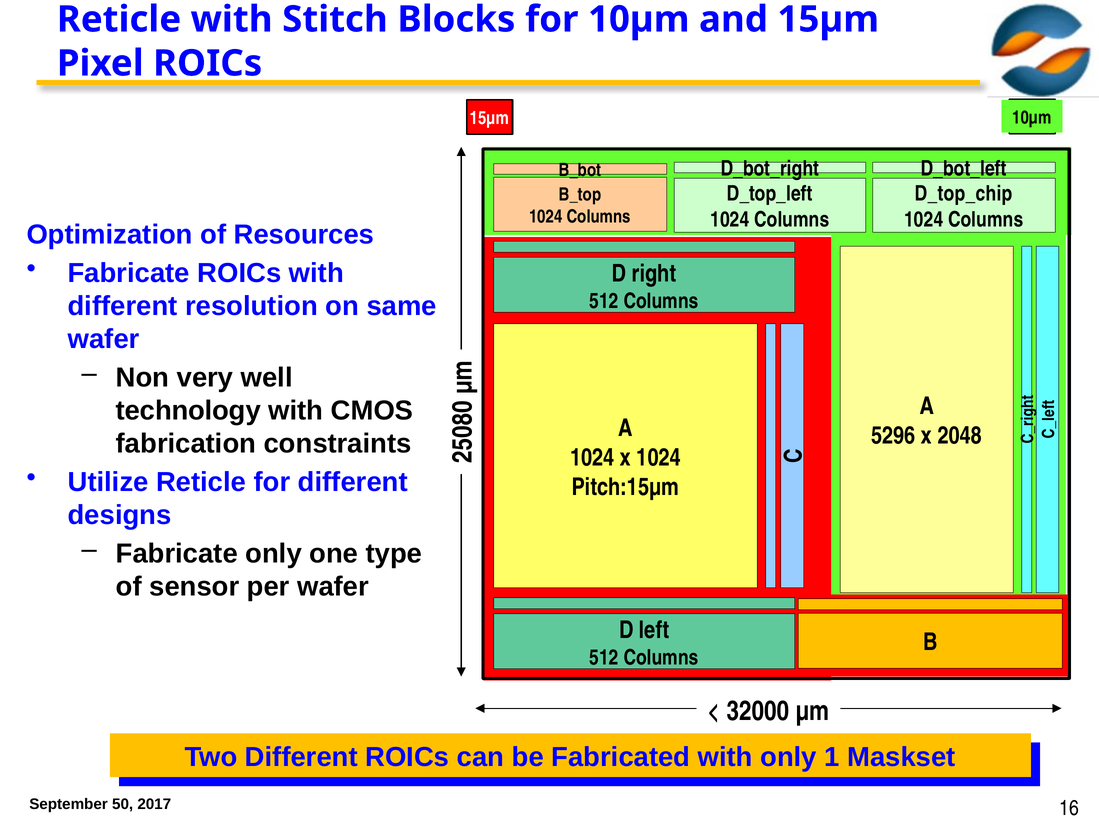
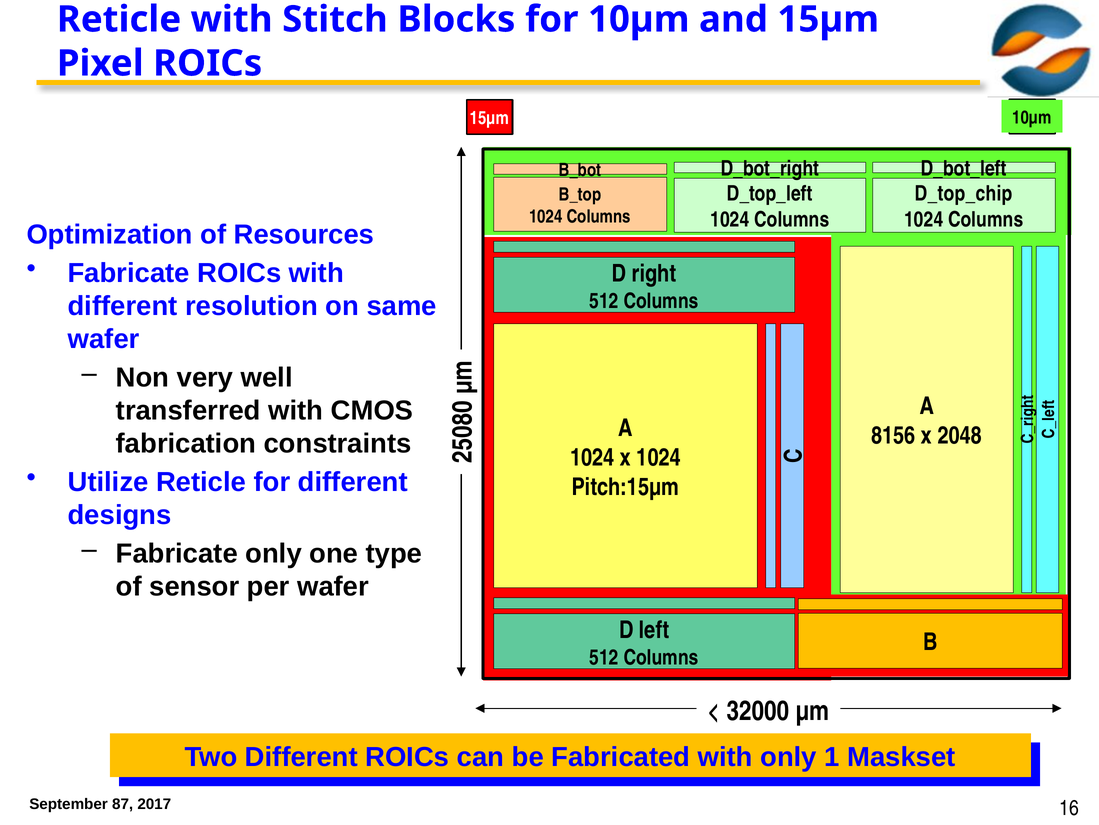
technology: technology -> transferred
5296: 5296 -> 8156
50: 50 -> 87
